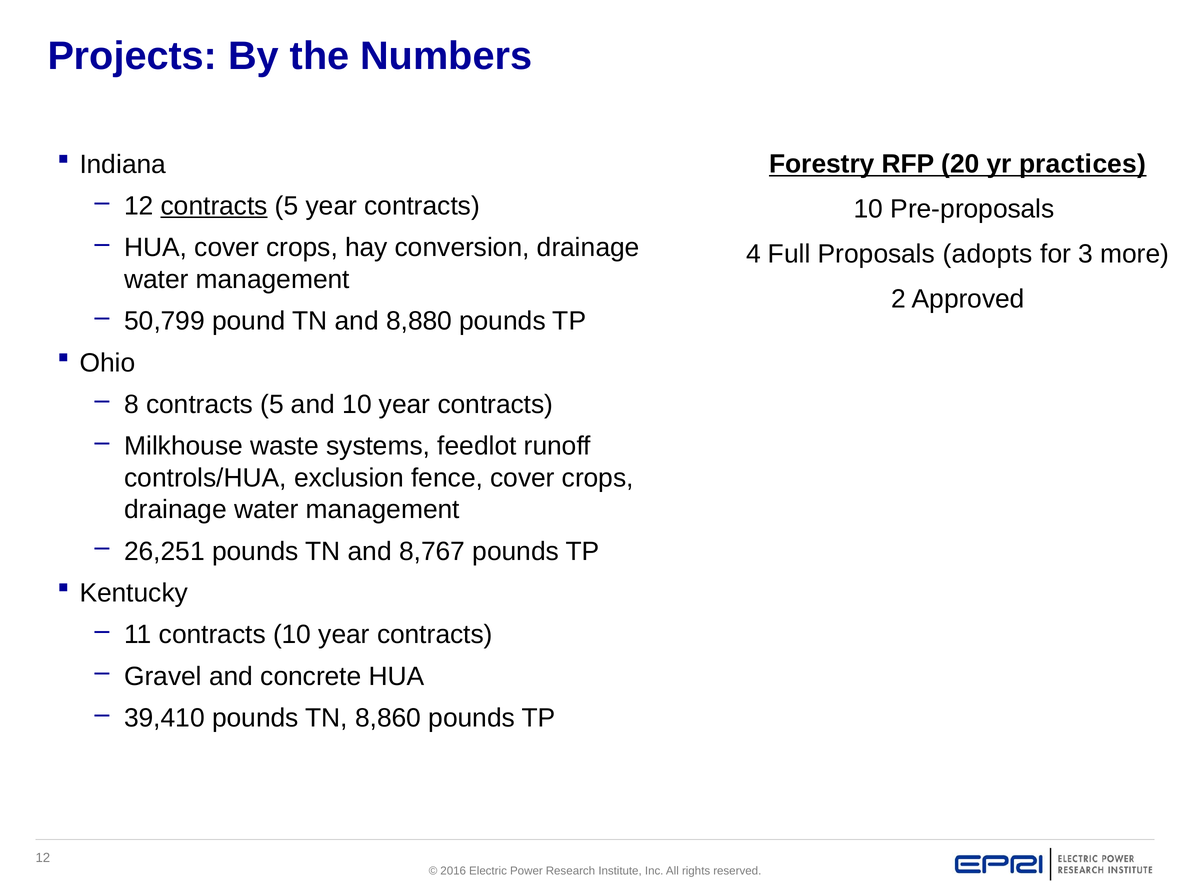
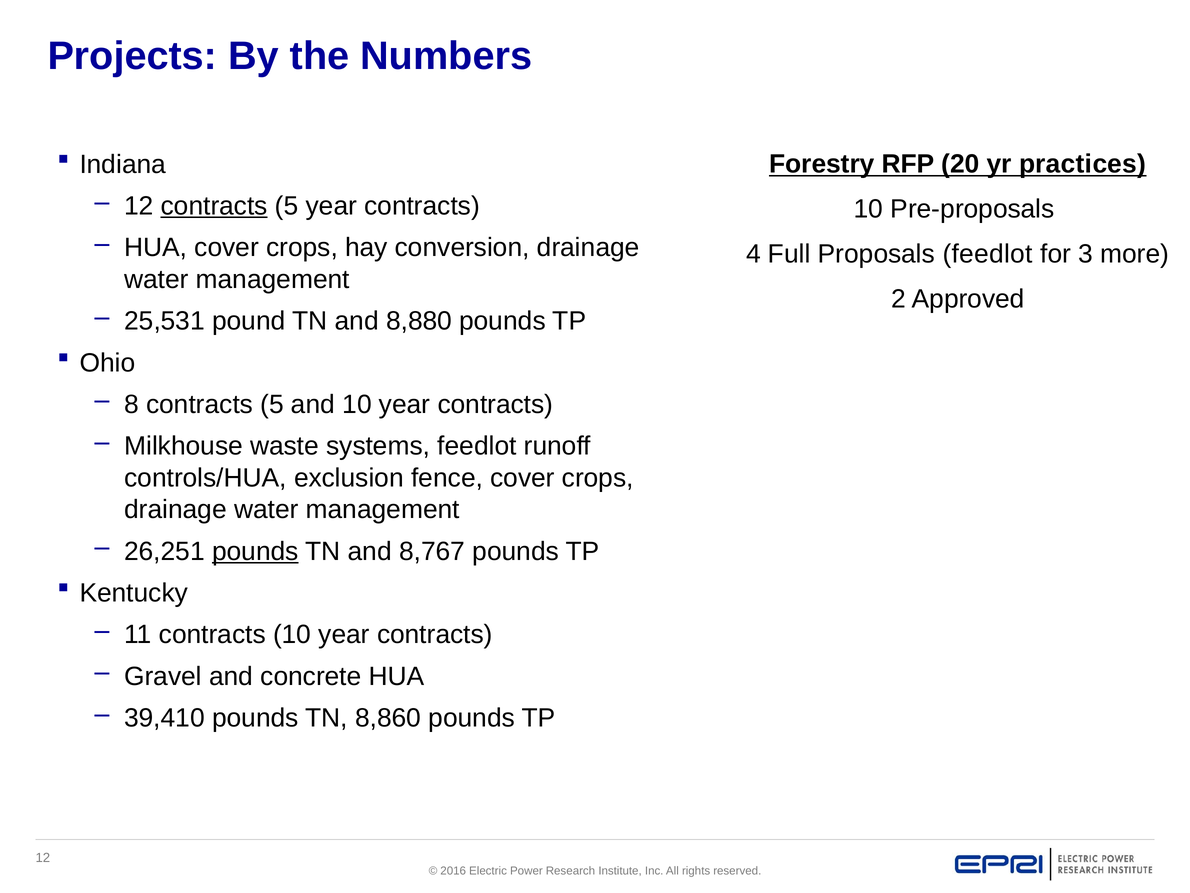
Proposals adopts: adopts -> feedlot
50,799: 50,799 -> 25,531
pounds at (255, 551) underline: none -> present
